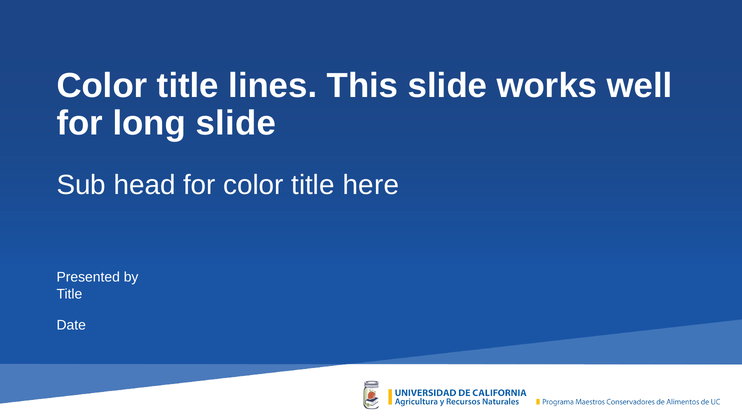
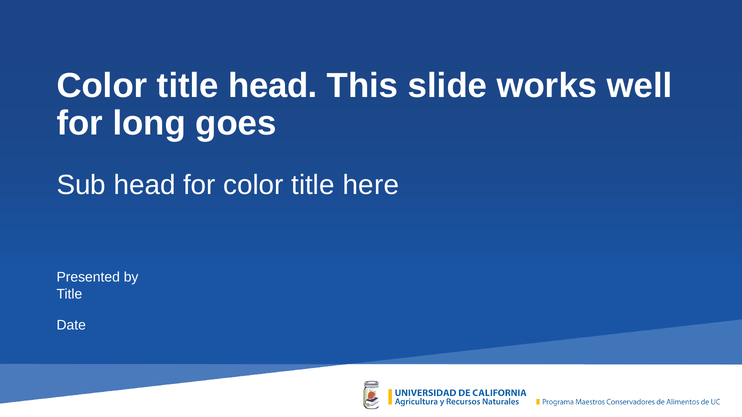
title lines: lines -> head
long slide: slide -> goes
